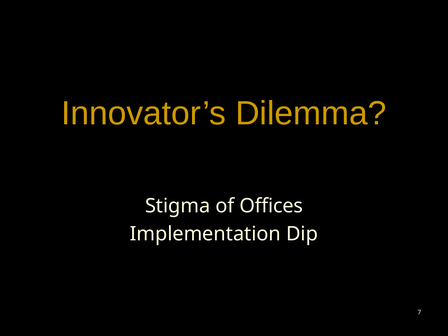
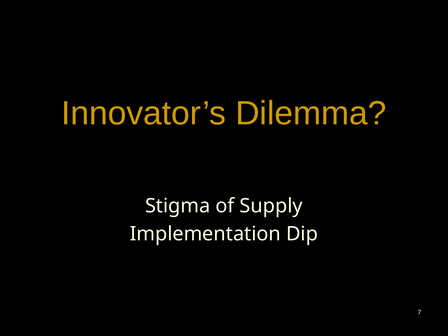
Offices: Offices -> Supply
